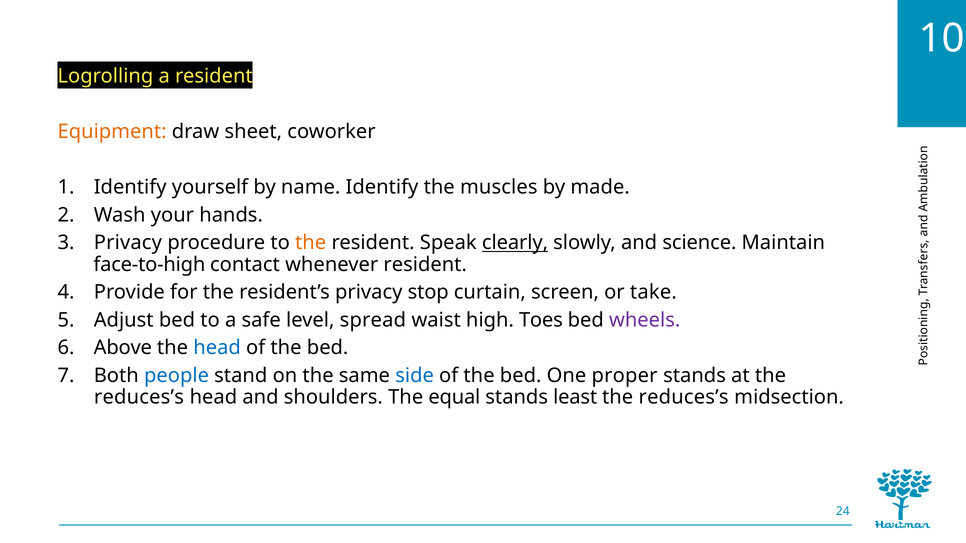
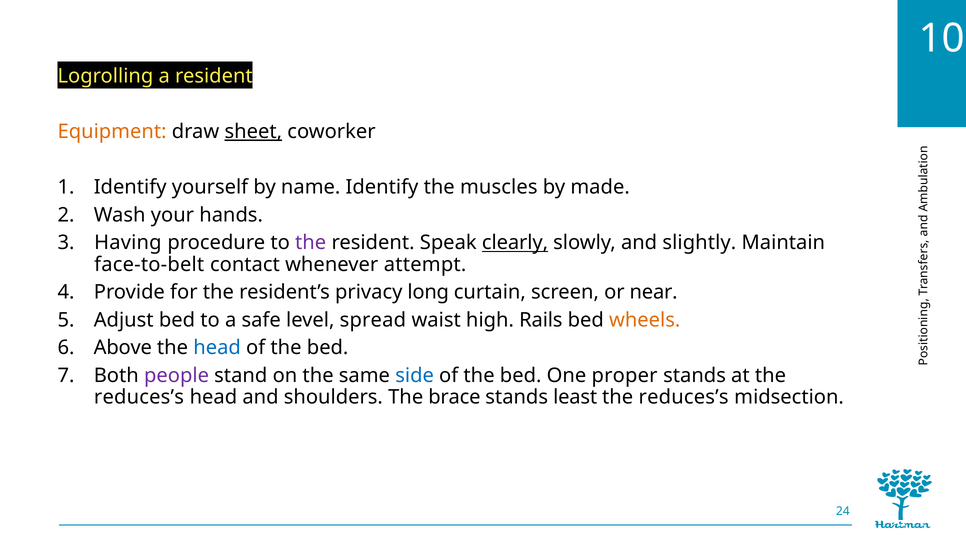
sheet underline: none -> present
Privacy at (128, 243): Privacy -> Having
the at (311, 243) colour: orange -> purple
science: science -> slightly
face-to-high: face-to-high -> face-to-belt
whenever resident: resident -> attempt
stop: stop -> long
take: take -> near
Toes: Toes -> Rails
wheels colour: purple -> orange
people colour: blue -> purple
equal: equal -> brace
